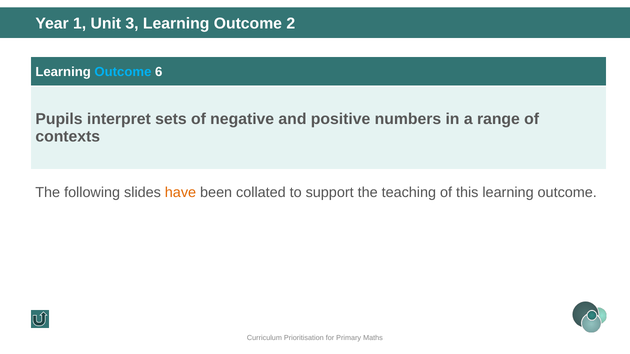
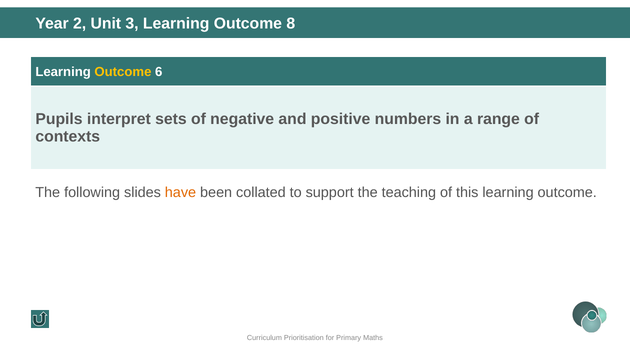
1: 1 -> 2
2: 2 -> 8
Outcome at (123, 72) colour: light blue -> yellow
